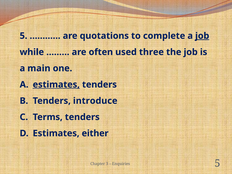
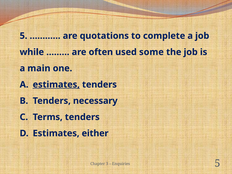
job at (202, 36) underline: present -> none
three: three -> some
introduce: introduce -> necessary
